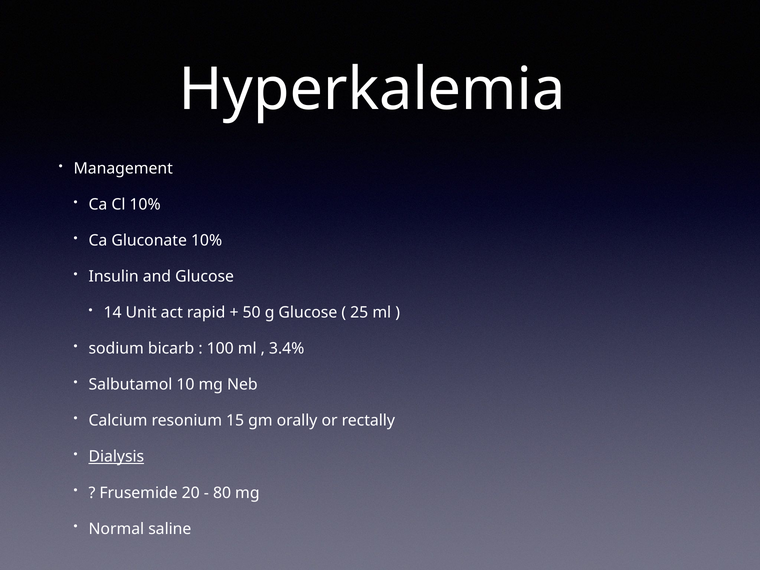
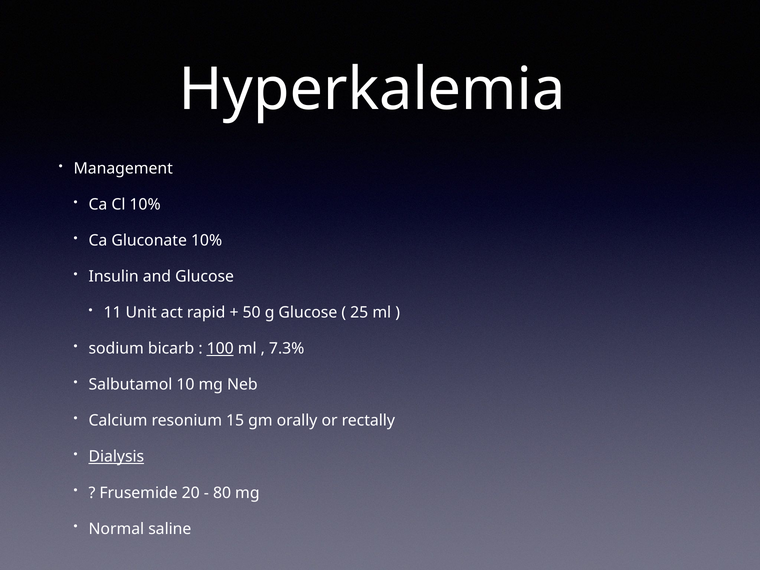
14: 14 -> 11
100 underline: none -> present
3.4%: 3.4% -> 7.3%
